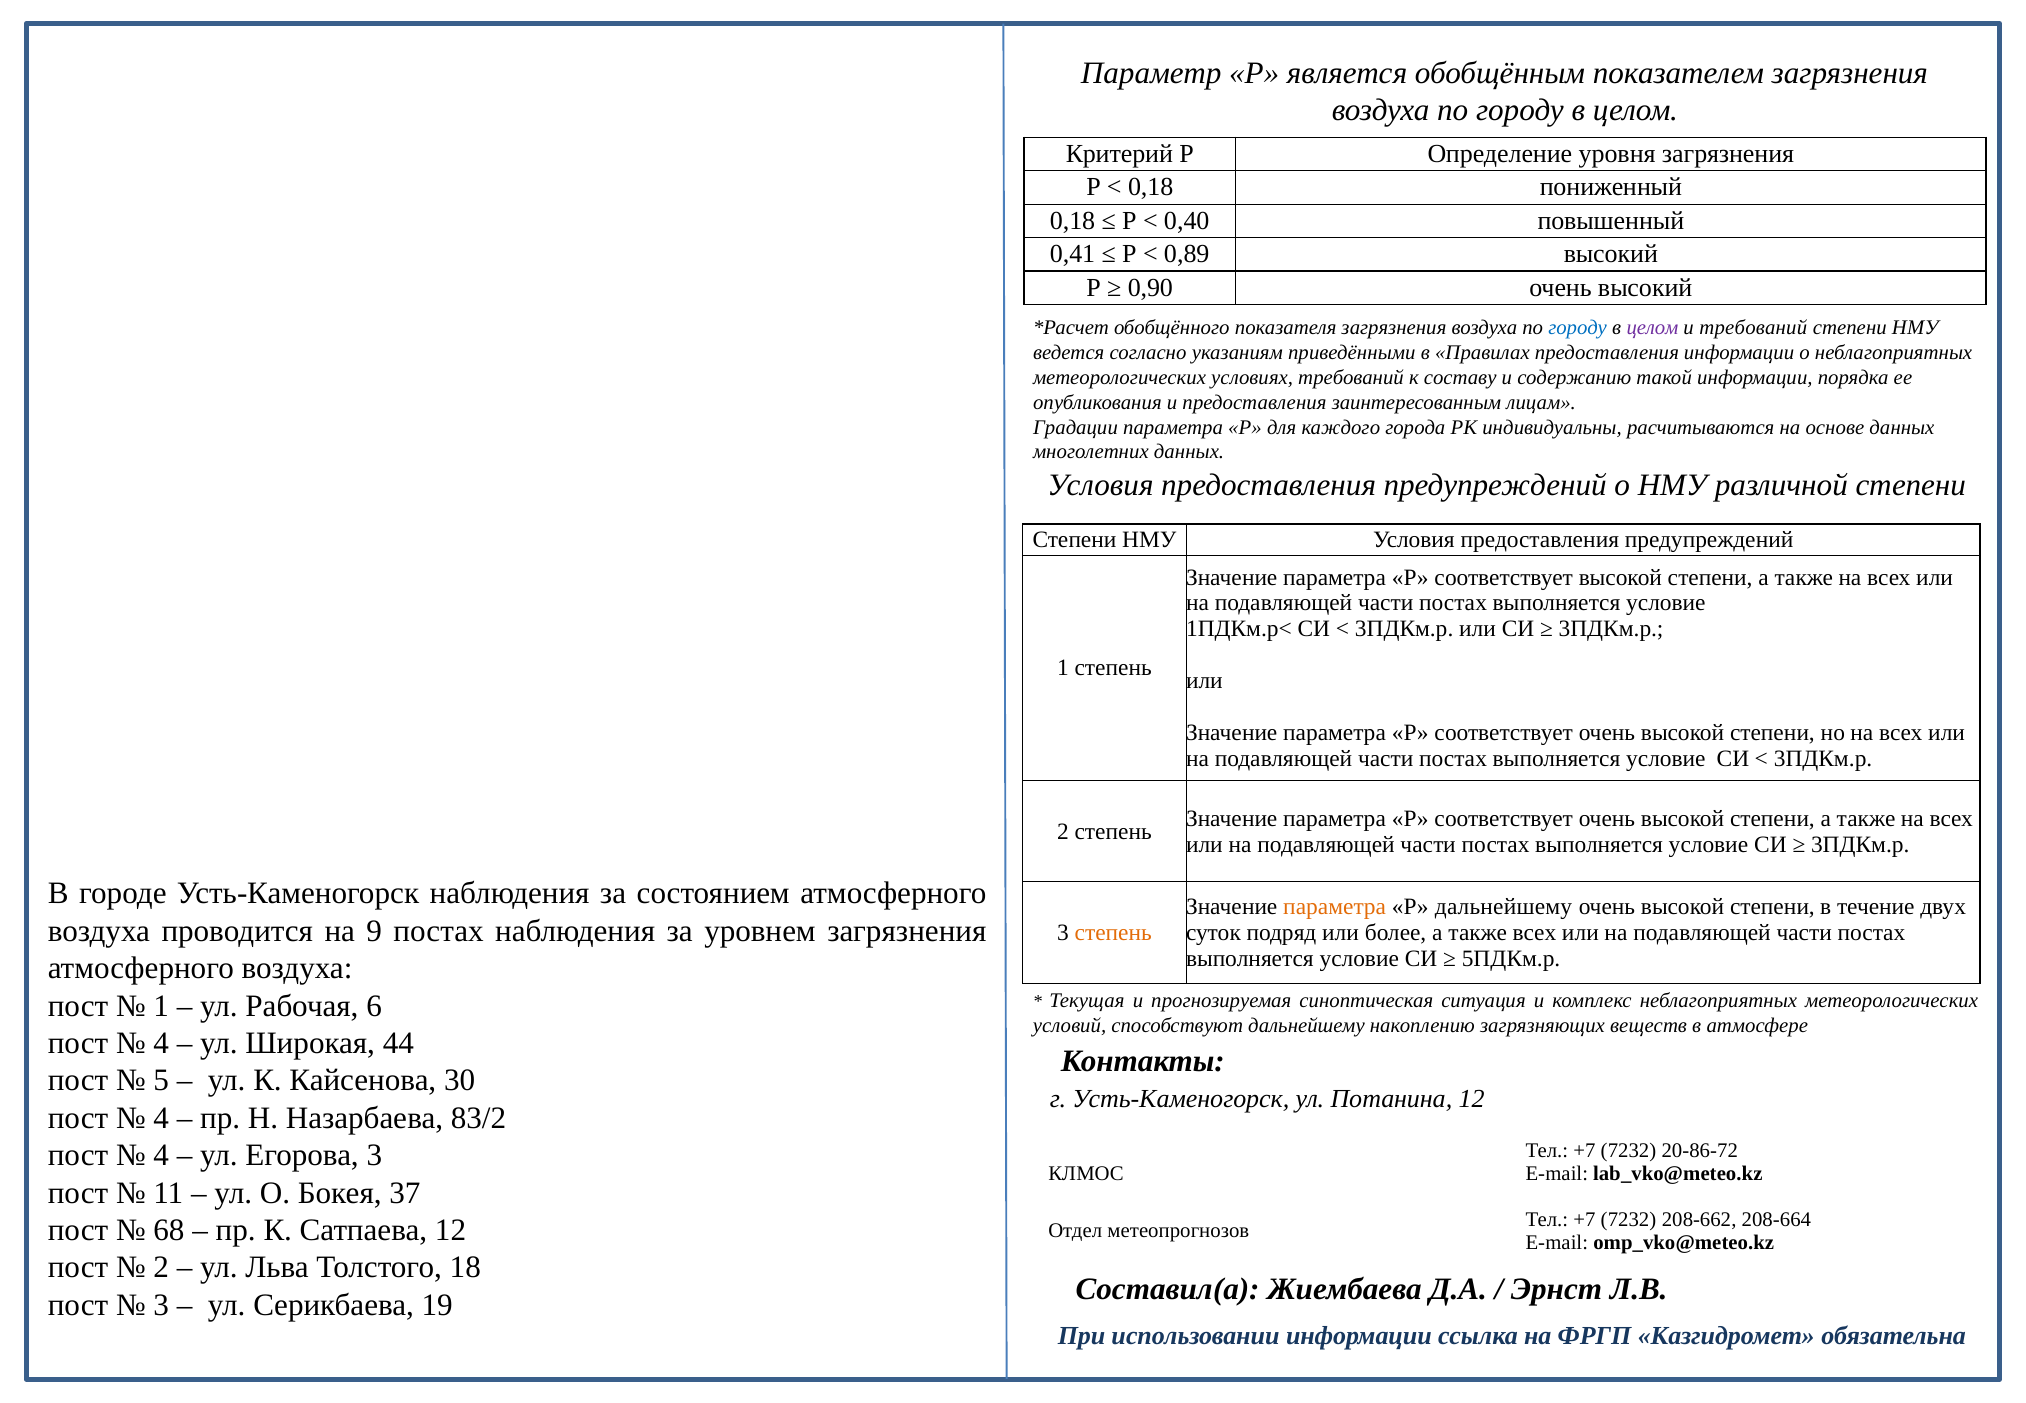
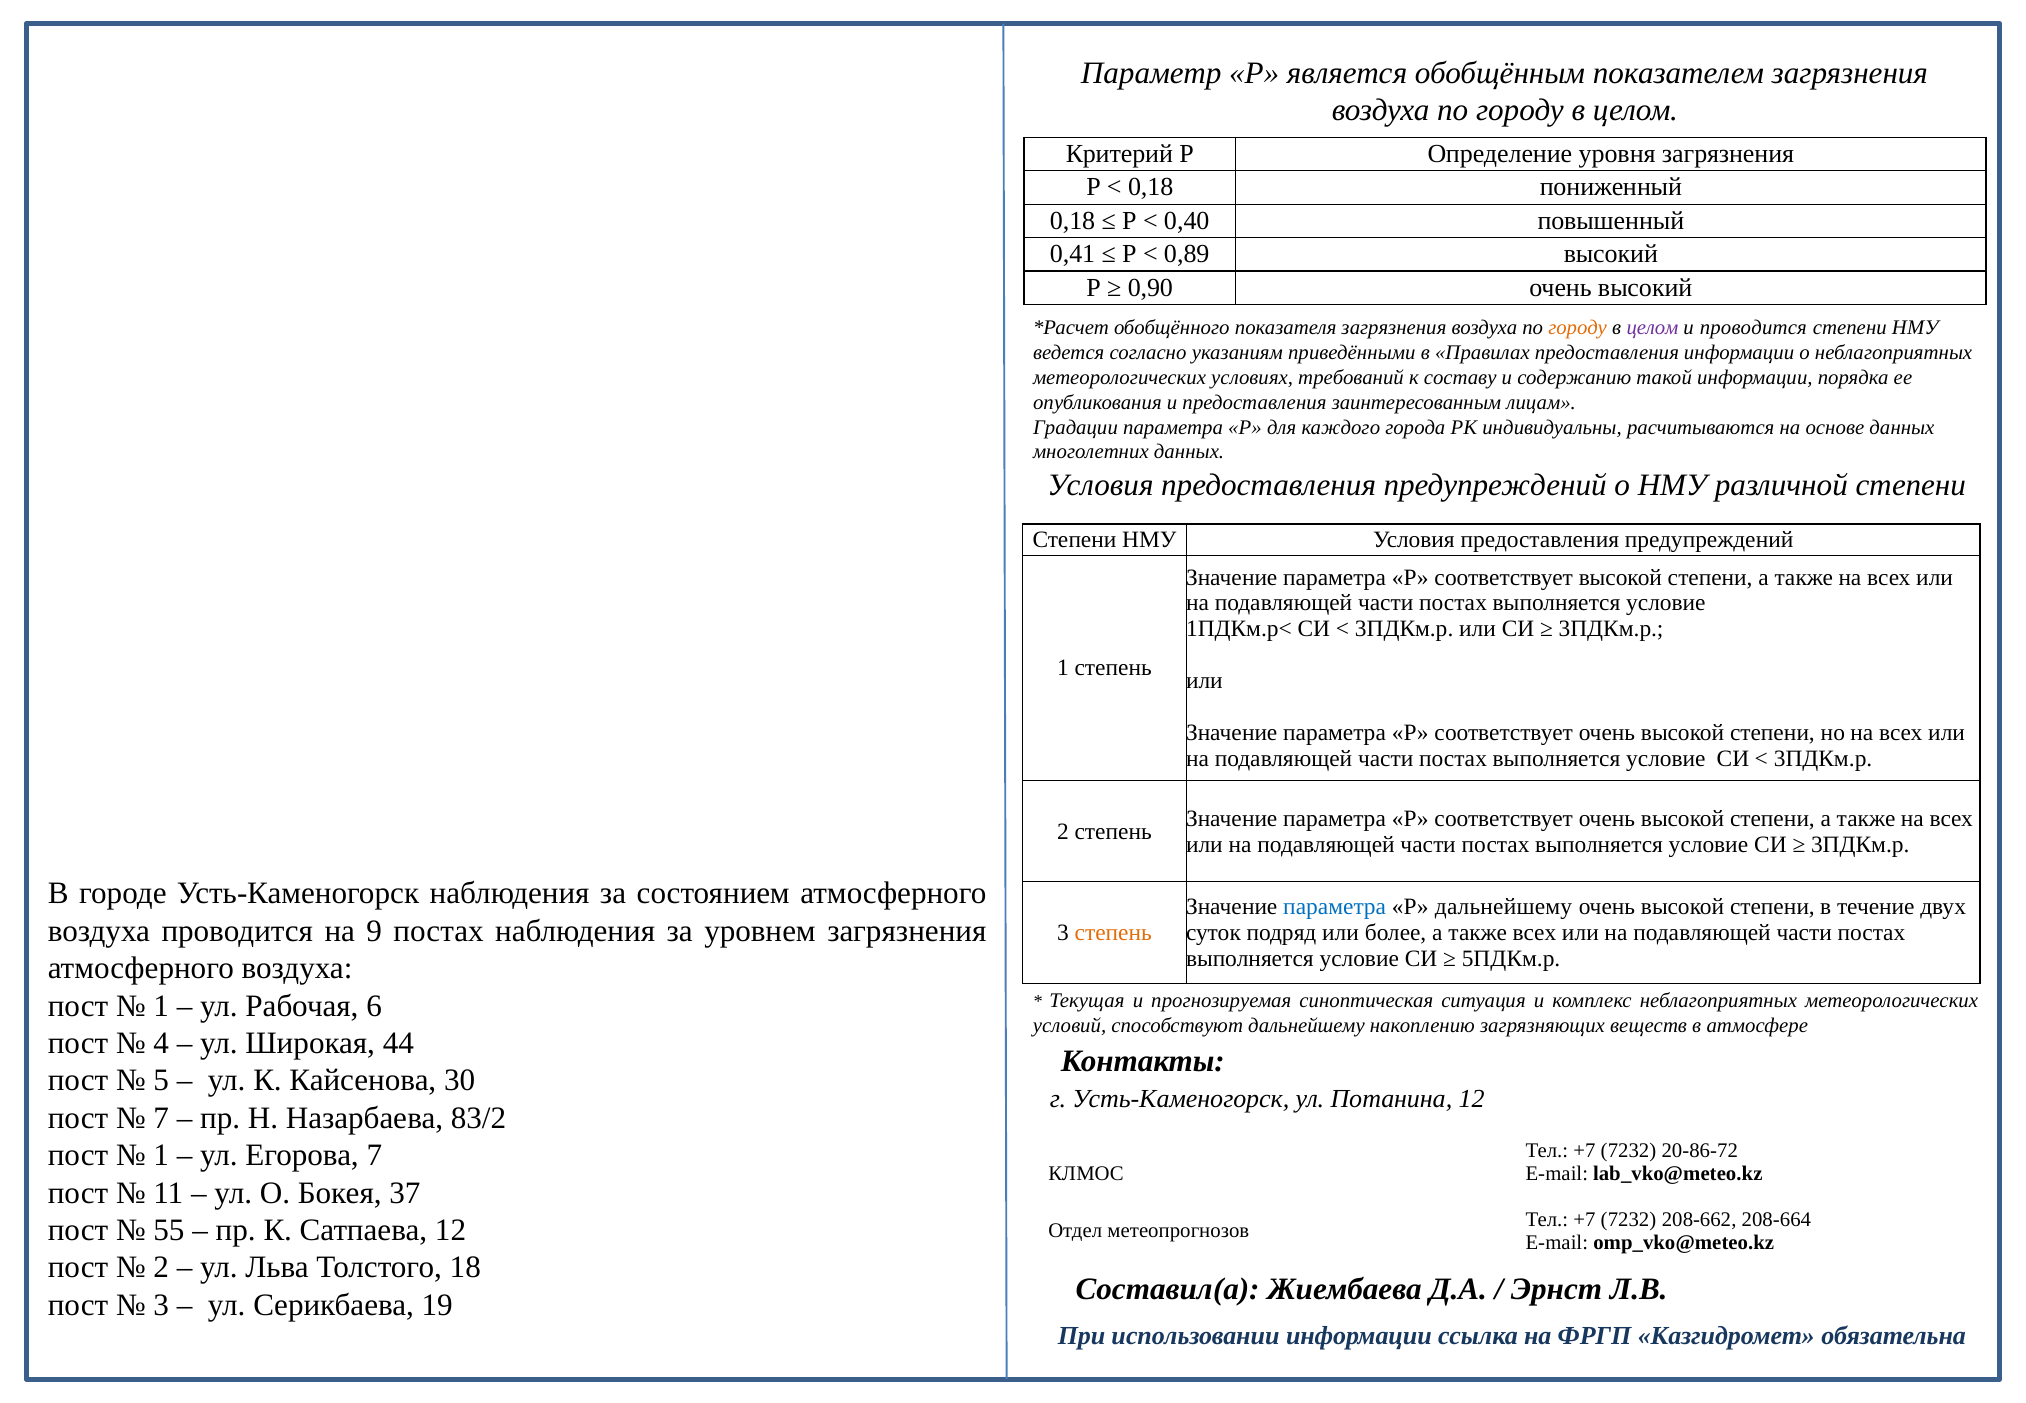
городу at (1578, 327) colour: blue -> orange
и требований: требований -> проводится
параметра at (1335, 907) colour: orange -> blue
4 at (161, 1118): 4 -> 7
4 at (161, 1155): 4 -> 1
Егорова 3: 3 -> 7
68: 68 -> 55
